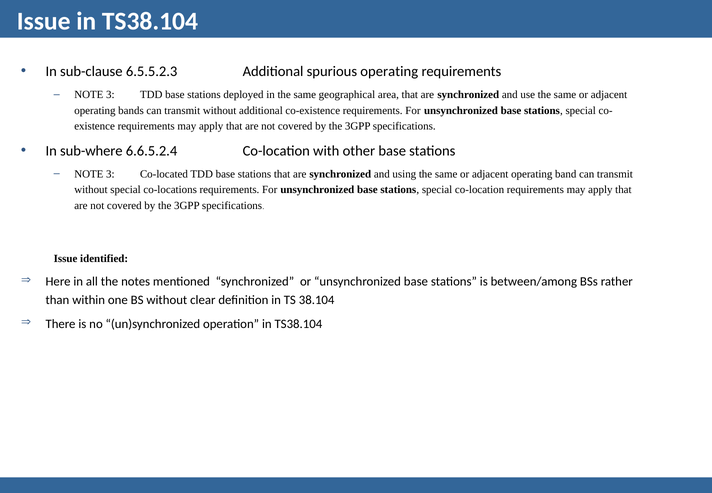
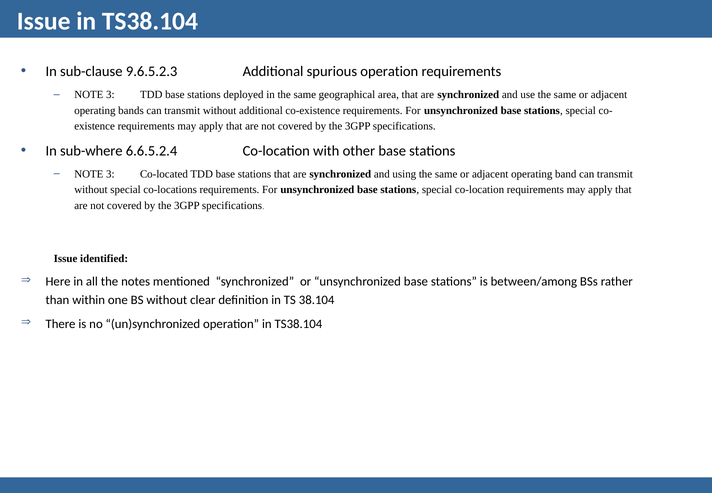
6.5.5.2.3: 6.5.5.2.3 -> 9.6.5.2.3
spurious operating: operating -> operation
